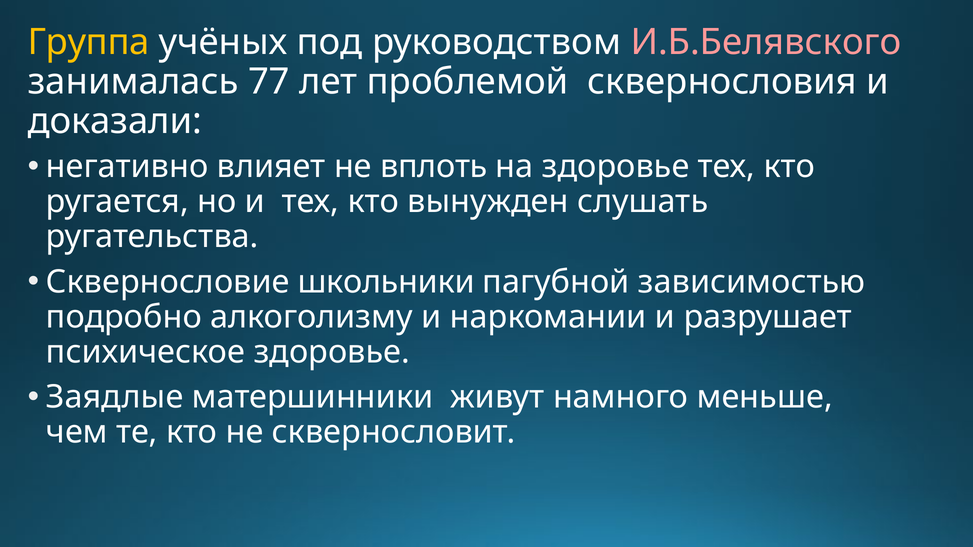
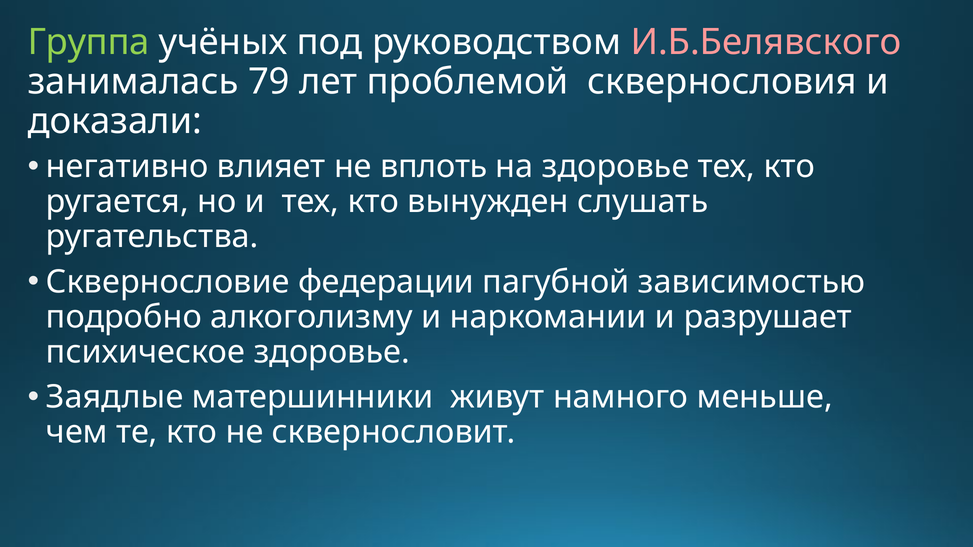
Группа colour: yellow -> light green
77: 77 -> 79
школьники: школьники -> федерации
